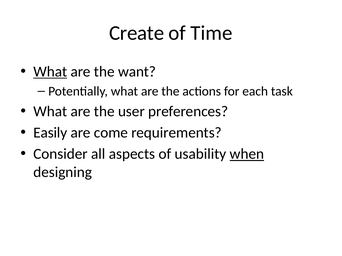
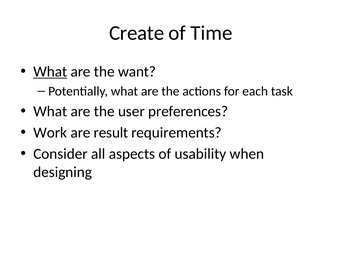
Easily: Easily -> Work
come: come -> result
when underline: present -> none
